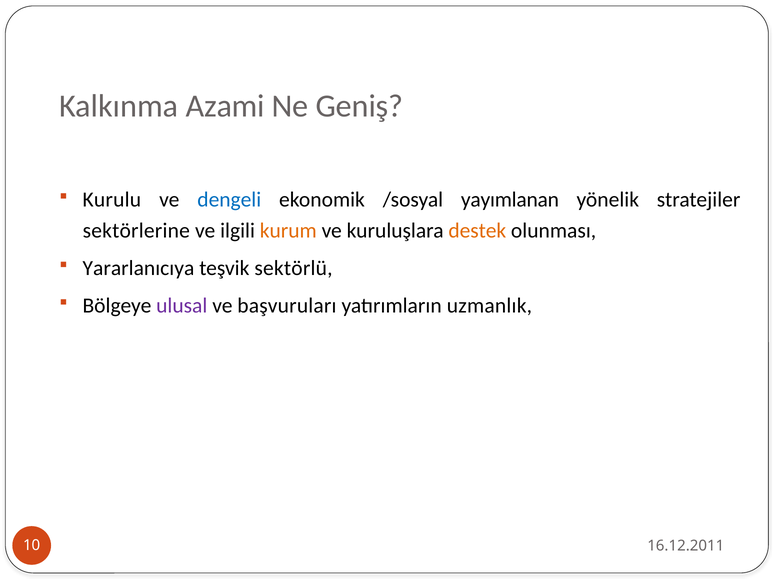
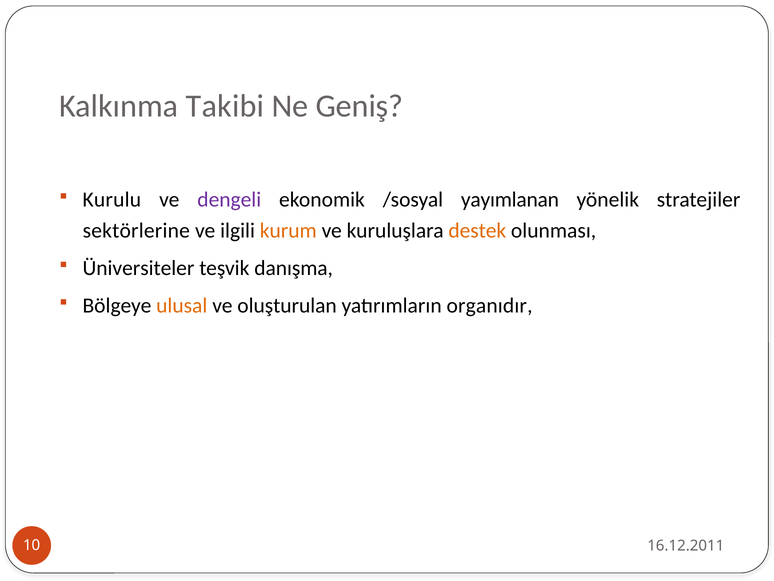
Azami: Azami -> Takibi
dengeli colour: blue -> purple
Yararlanıcıya: Yararlanıcıya -> Üniversiteler
sektörlü: sektörlü -> danışma
ulusal colour: purple -> orange
başvuruları: başvuruları -> oluşturulan
uzmanlık: uzmanlık -> organıdır
